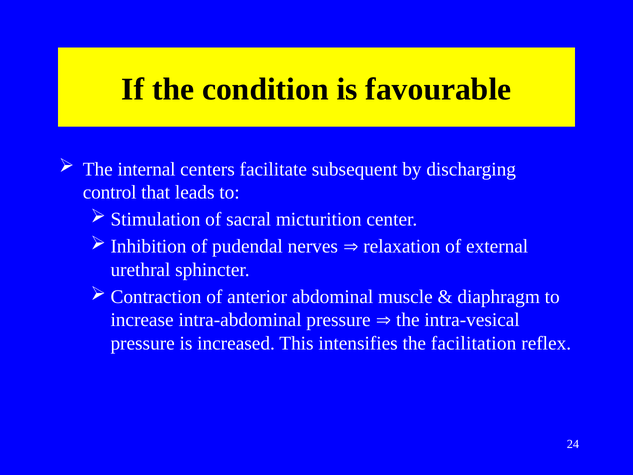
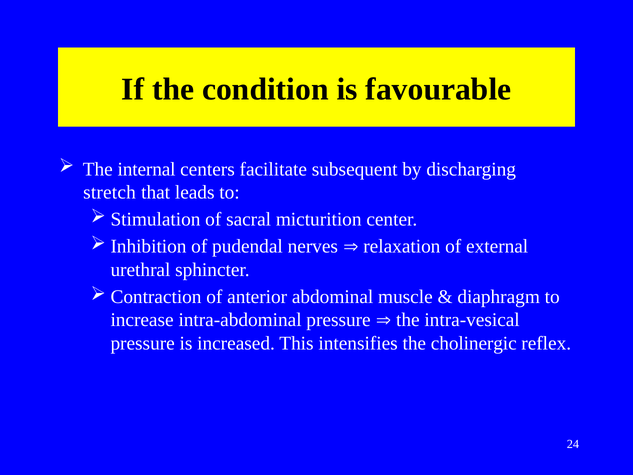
control: control -> stretch
facilitation: facilitation -> cholinergic
